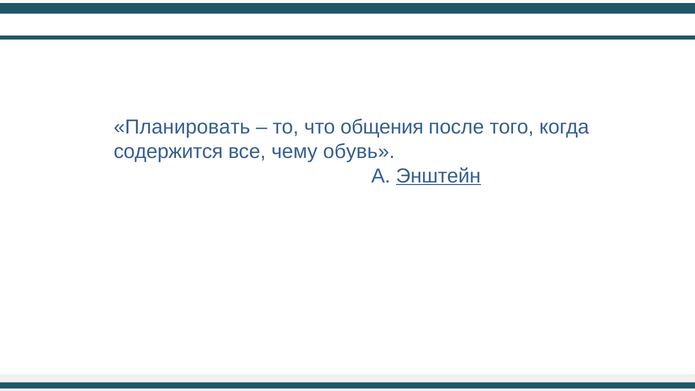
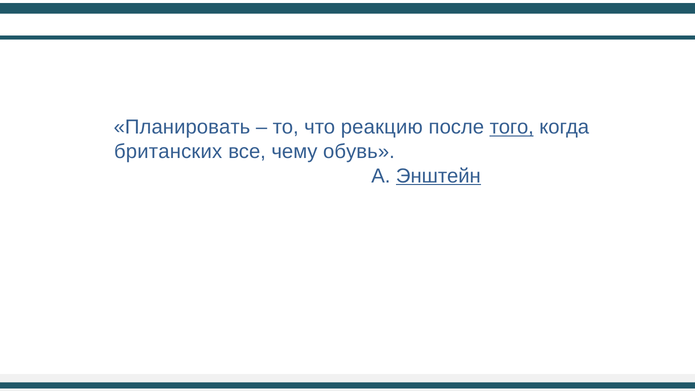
общения: общения -> реакцию
того underline: none -> present
содержится: содержится -> британских
